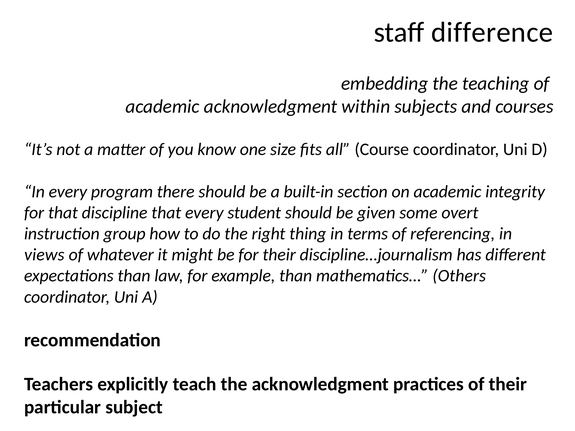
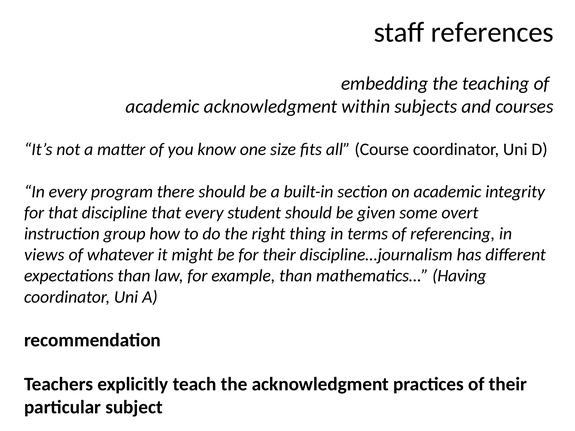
difference: difference -> references
Others: Others -> Having
